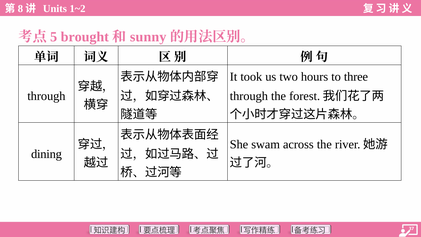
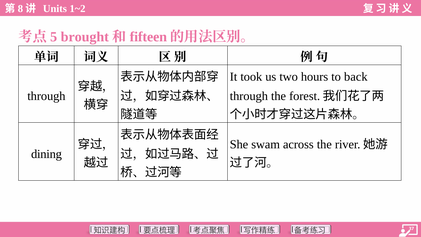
sunny: sunny -> fifteen
three: three -> back
